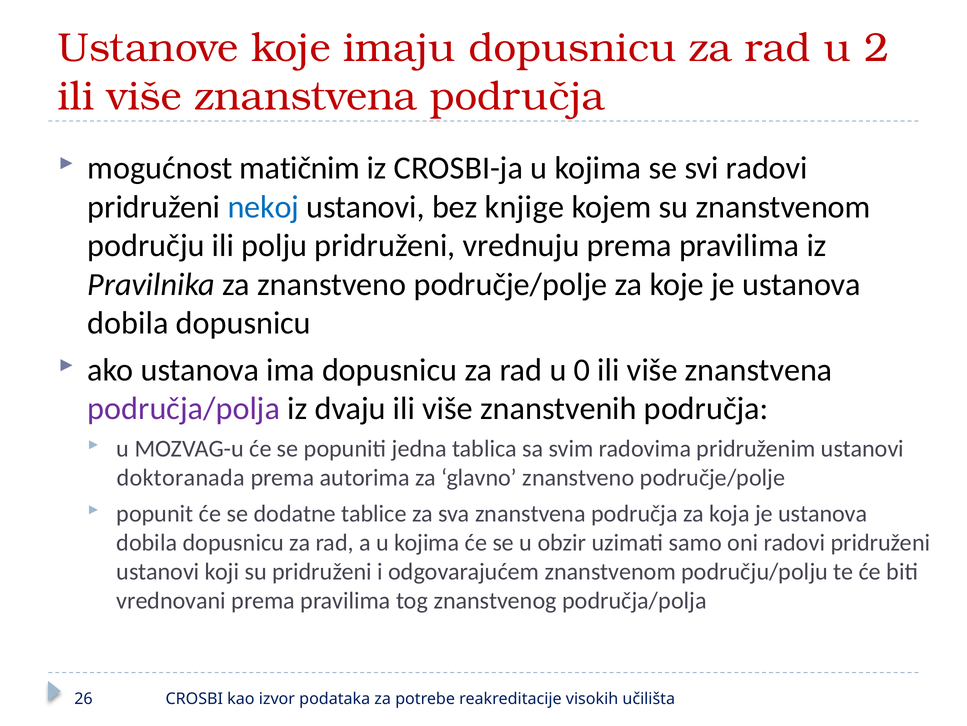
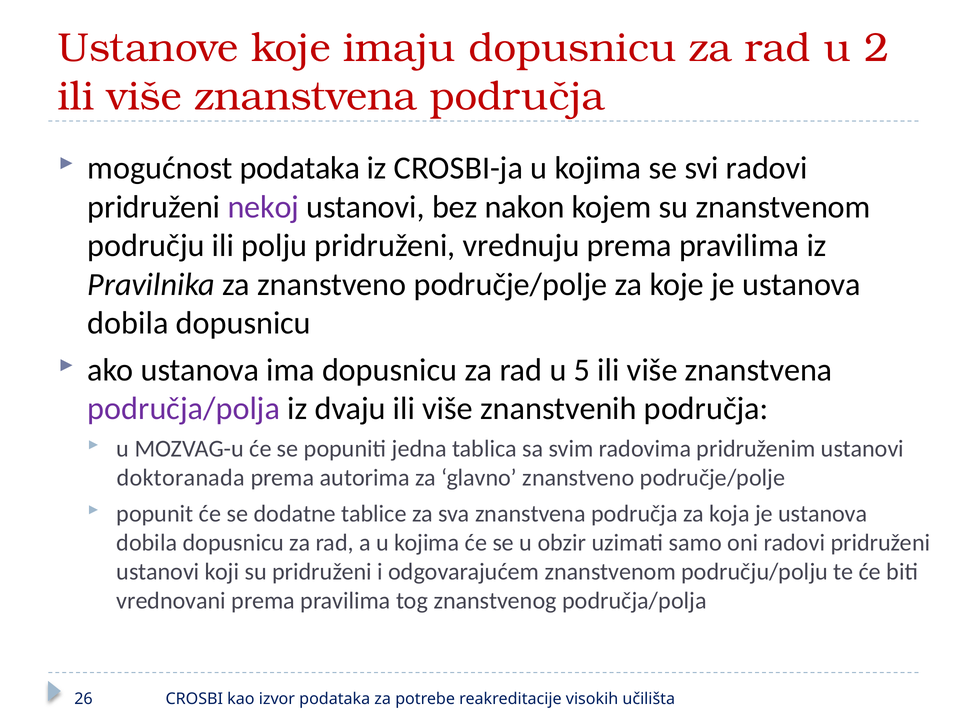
mogućnost matičnim: matičnim -> podataka
nekoj colour: blue -> purple
knjige: knjige -> nakon
0: 0 -> 5
